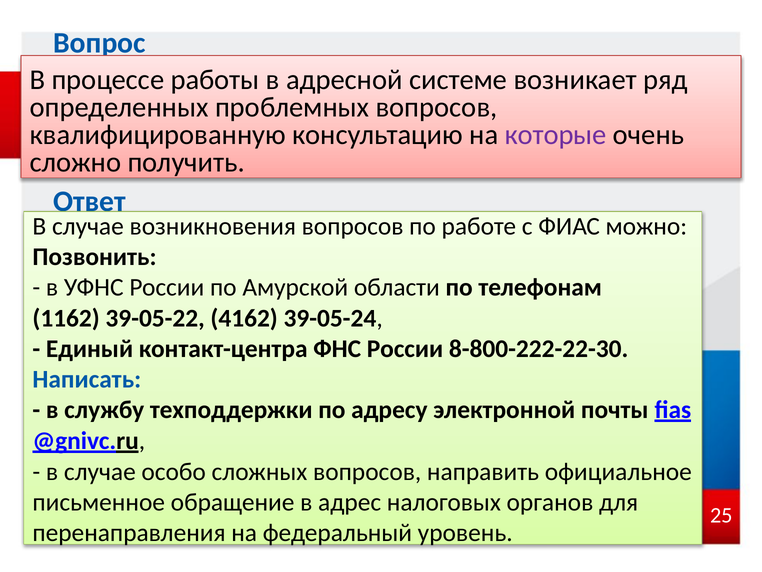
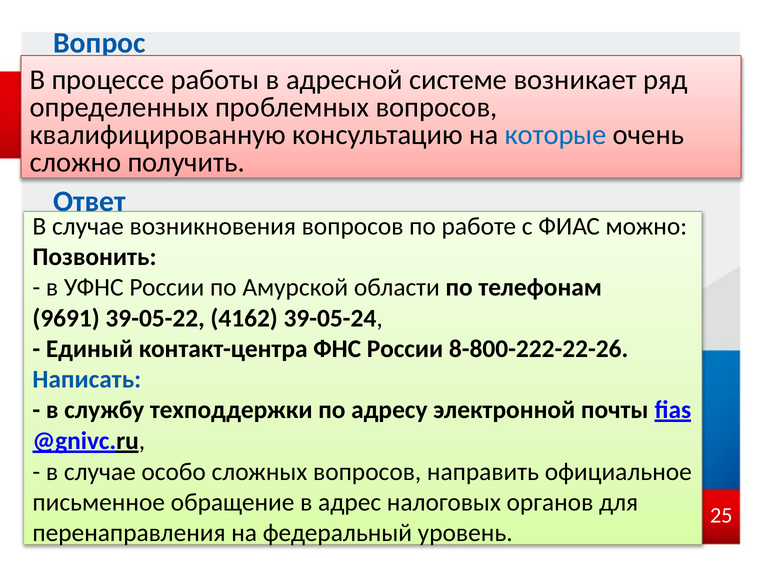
которые colour: purple -> blue
1162: 1162 -> 9691
8-800-222-22-30: 8-800-222-22-30 -> 8-800-222-22-26
